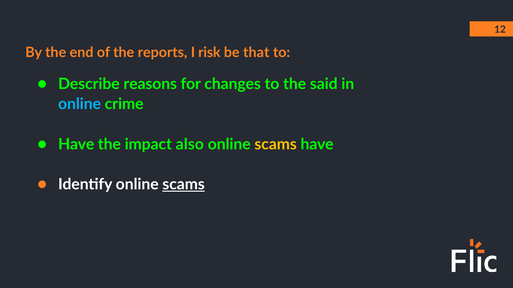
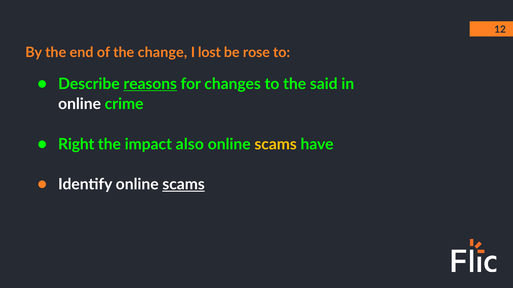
reports: reports -> change
risk: risk -> lost
that: that -> rose
reasons underline: none -> present
online at (80, 104) colour: light blue -> white
Have at (76, 144): Have -> Right
